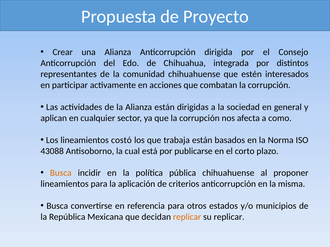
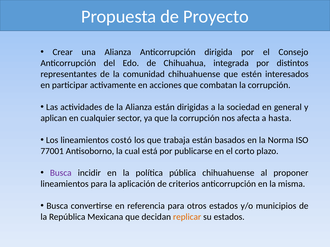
como: como -> hasta
43088: 43088 -> 77001
Busca at (61, 173) colour: orange -> purple
su replicar: replicar -> estados
